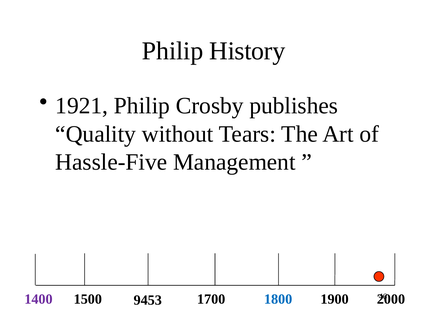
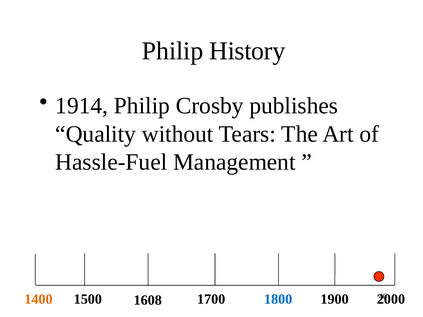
1921: 1921 -> 1914
Hassle-Five: Hassle-Five -> Hassle-Fuel
1400 colour: purple -> orange
9453: 9453 -> 1608
